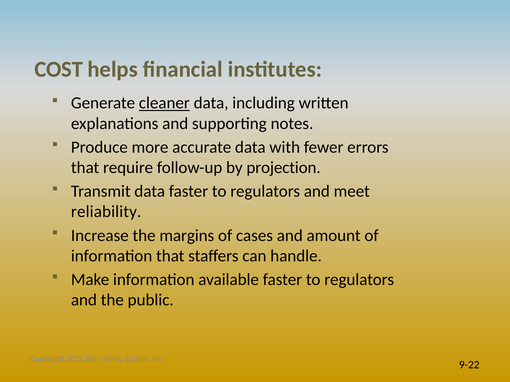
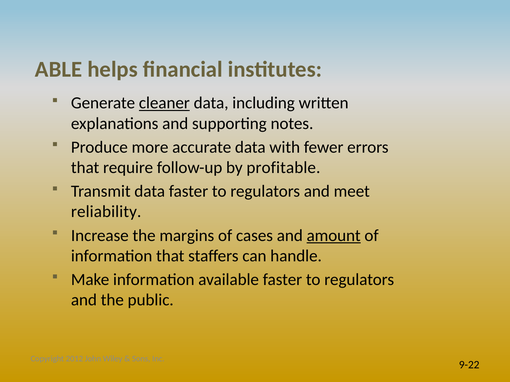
COST: COST -> ABLE
projection: projection -> profitable
amount underline: none -> present
